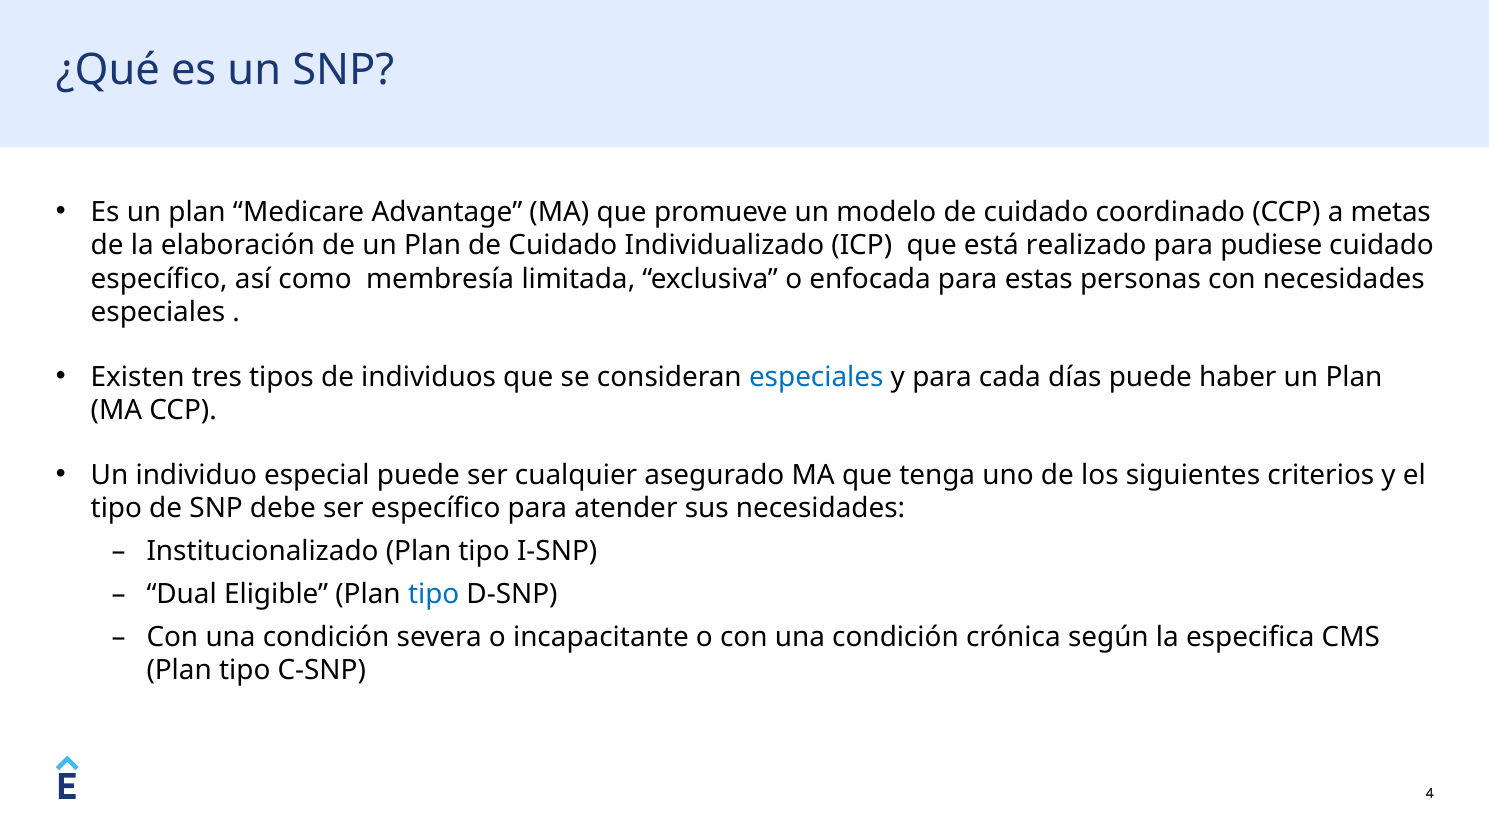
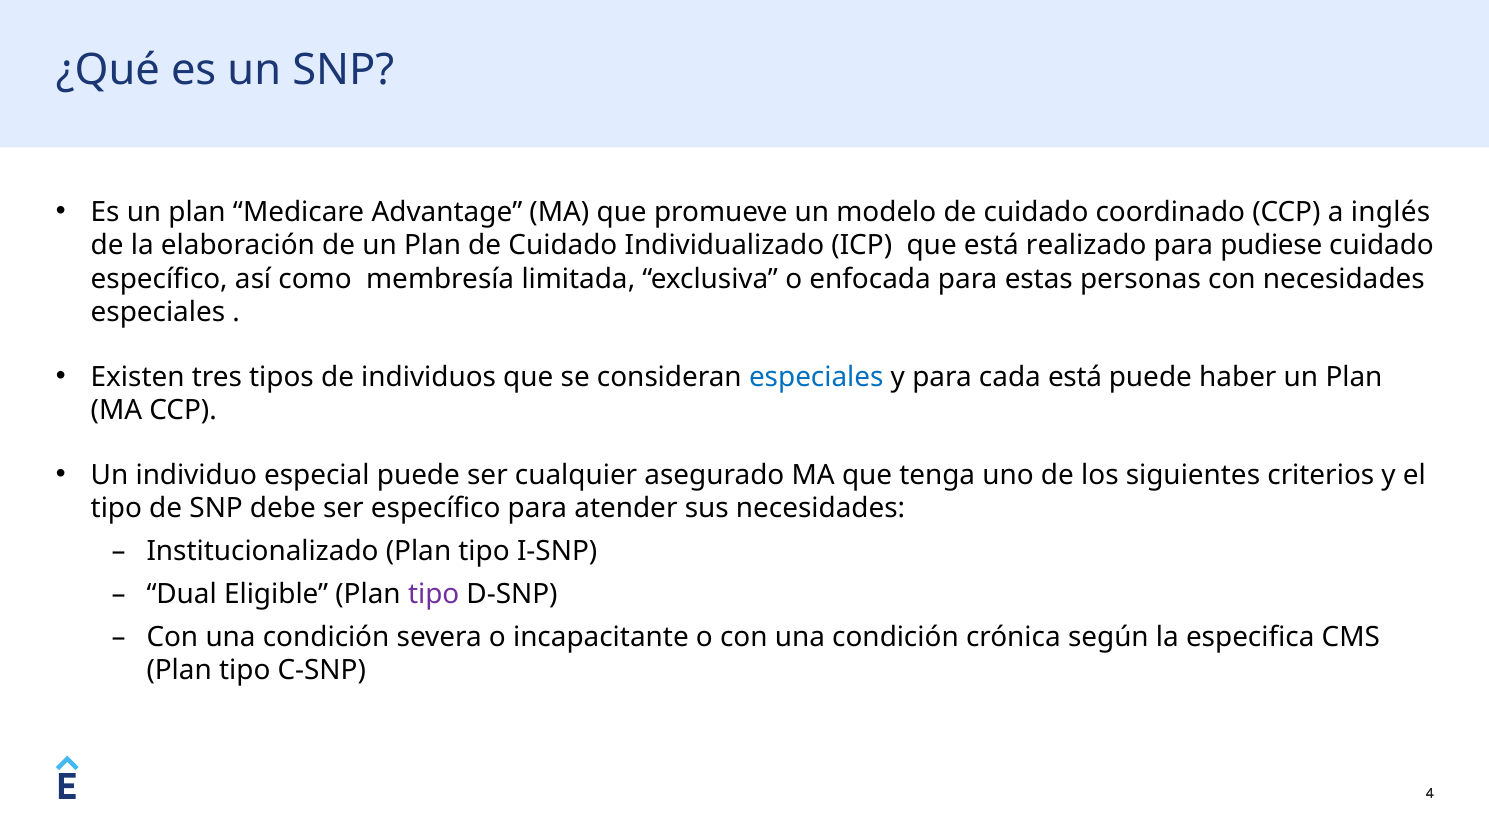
metas: metas -> inglés
cada días: días -> está
tipo at (434, 594) colour: blue -> purple
